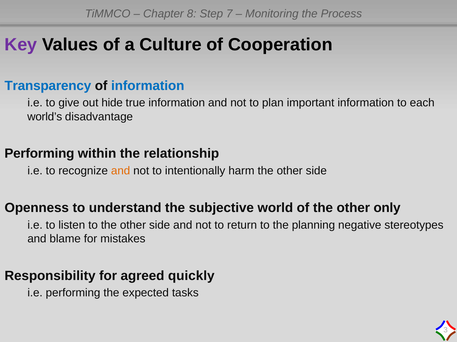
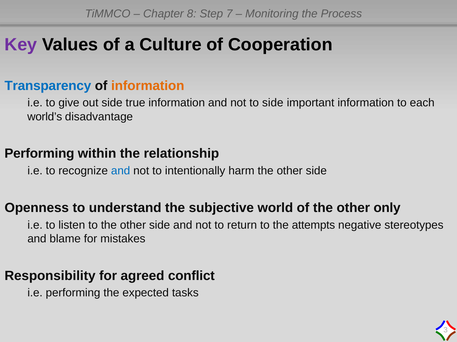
information at (148, 86) colour: blue -> orange
out hide: hide -> side
to plan: plan -> side
and at (121, 171) colour: orange -> blue
planning: planning -> attempts
quickly: quickly -> conflict
